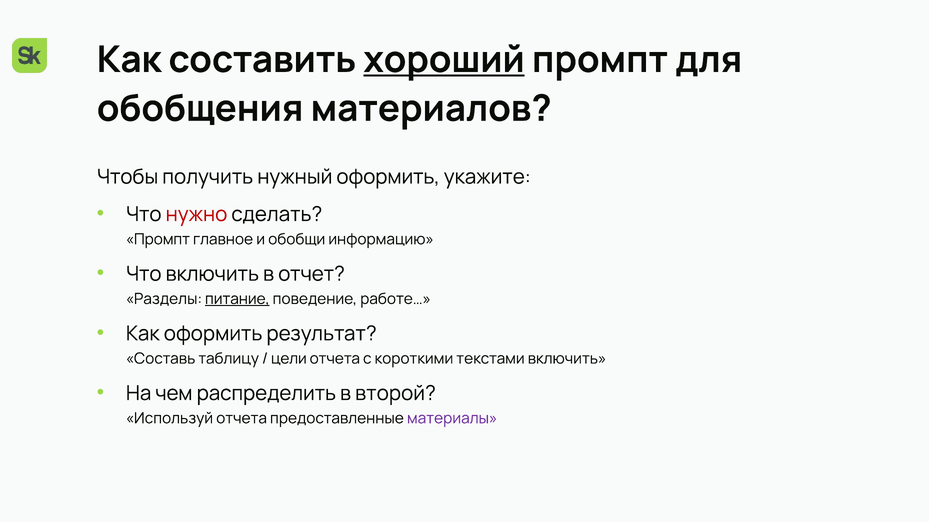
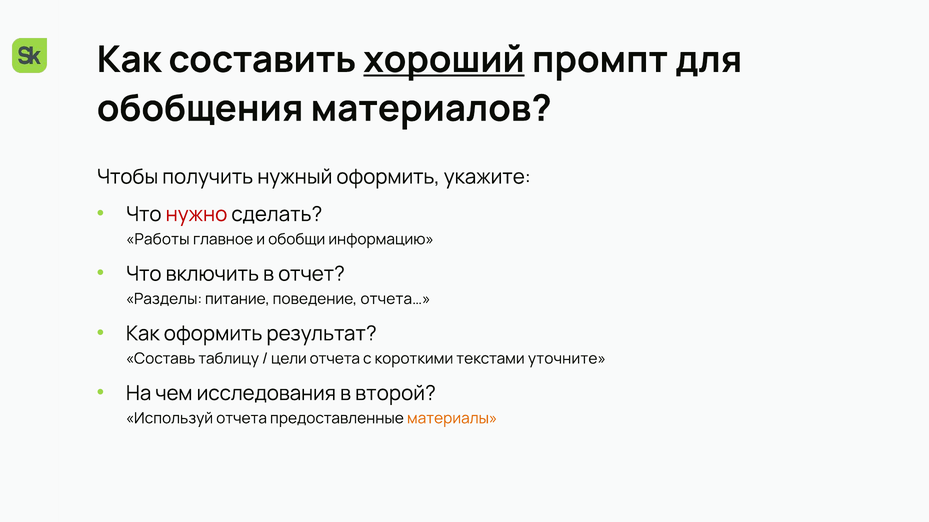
Промпт at (158, 239): Промпт -> Работы
питание underline: present -> none
работе…: работе… -> отчета…
текстами включить: включить -> уточните
распределить: распределить -> исследования
материалы colour: purple -> orange
